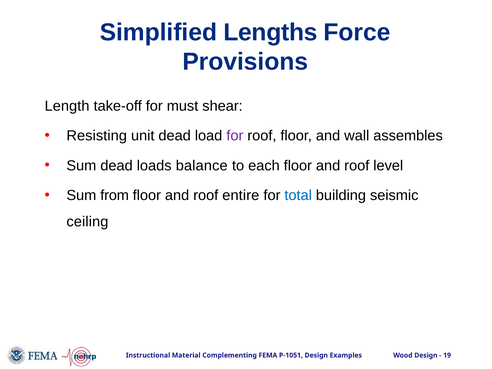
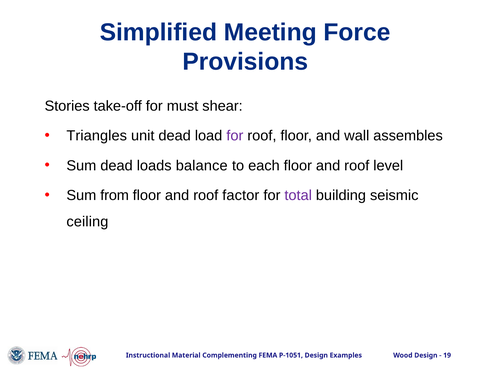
Lengths: Lengths -> Meeting
Length: Length -> Stories
Resisting: Resisting -> Triangles
entire: entire -> factor
total colour: blue -> purple
